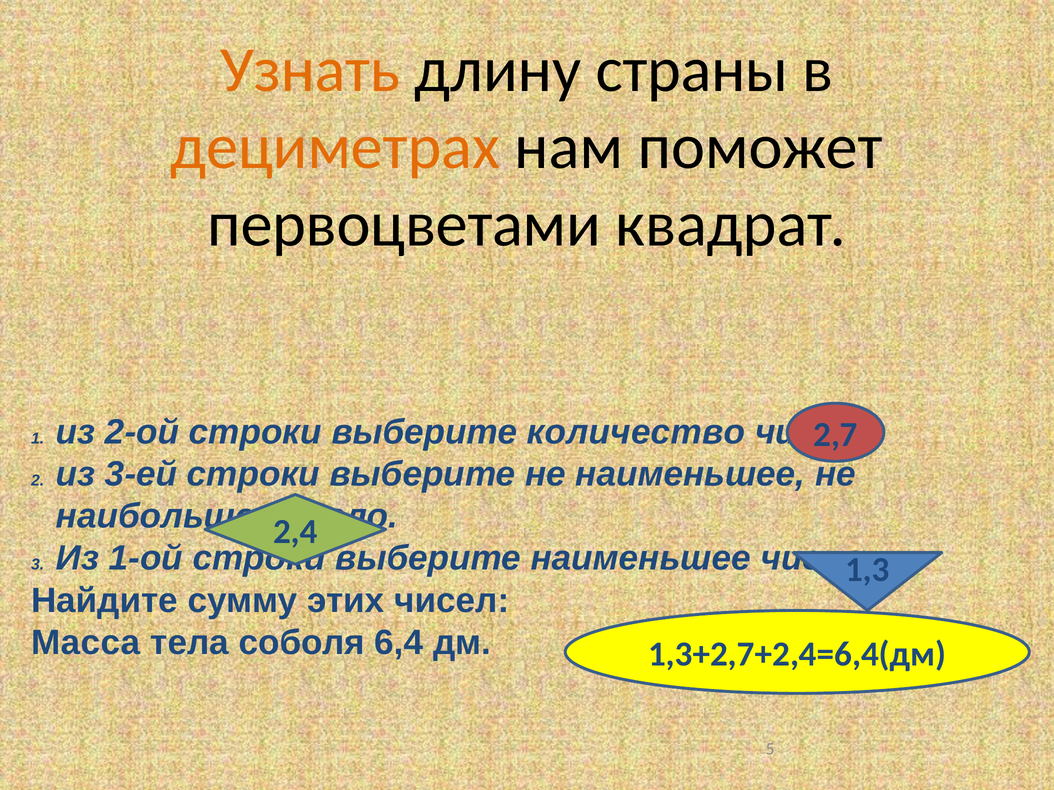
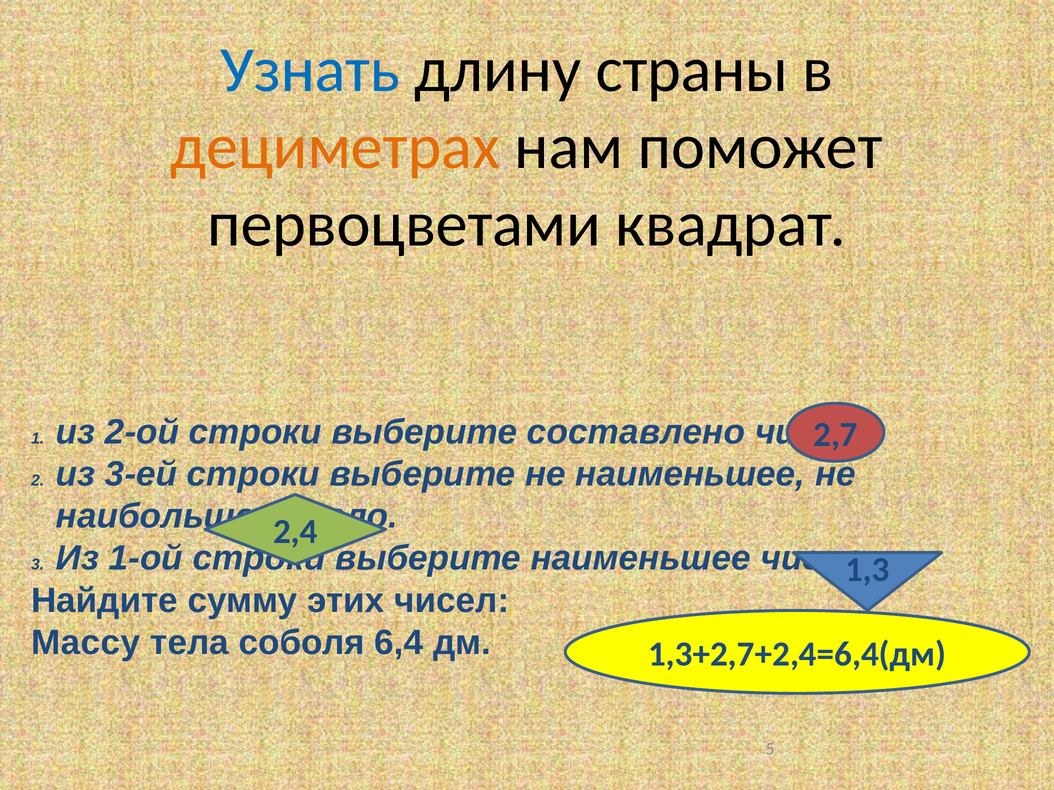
Узнать colour: orange -> blue
количество: количество -> составлено
Масса: Масса -> Массу
